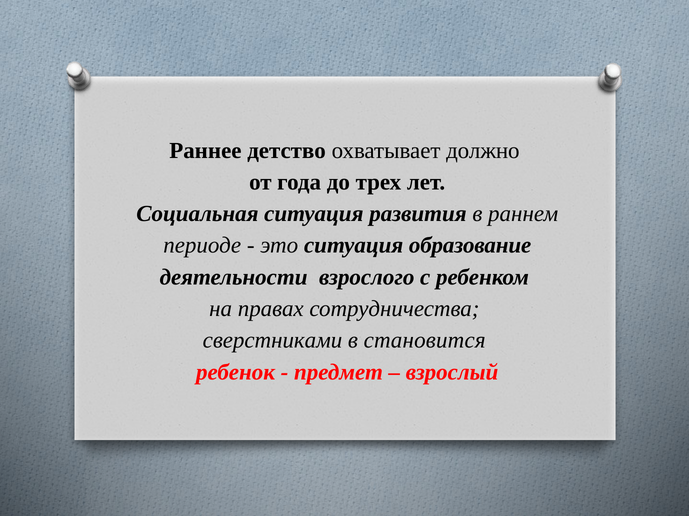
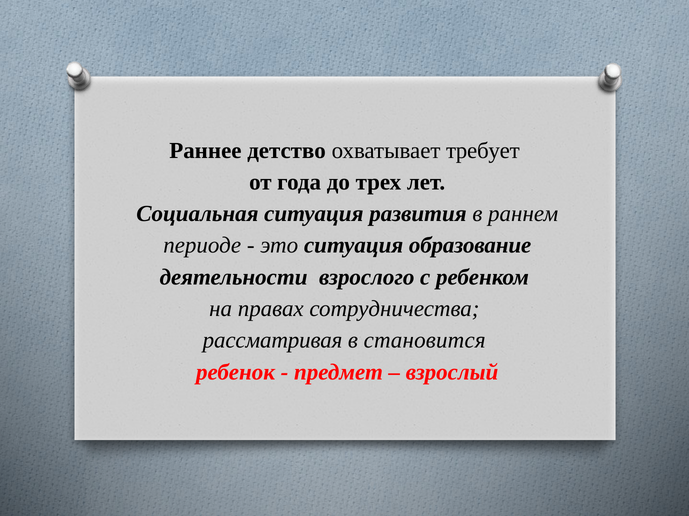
должно: должно -> требует
сверстниками: сверстниками -> рассматривая
